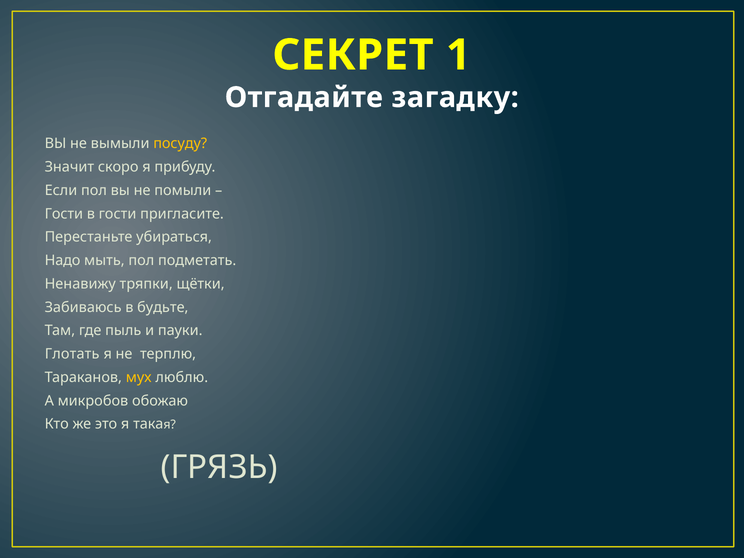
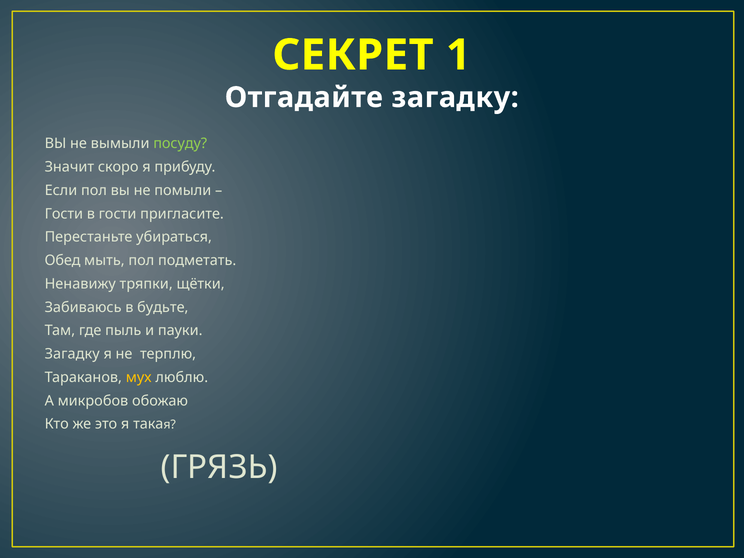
посуду colour: yellow -> light green
Надо: Надо -> Обед
Глотать at (72, 354): Глотать -> Загадку
